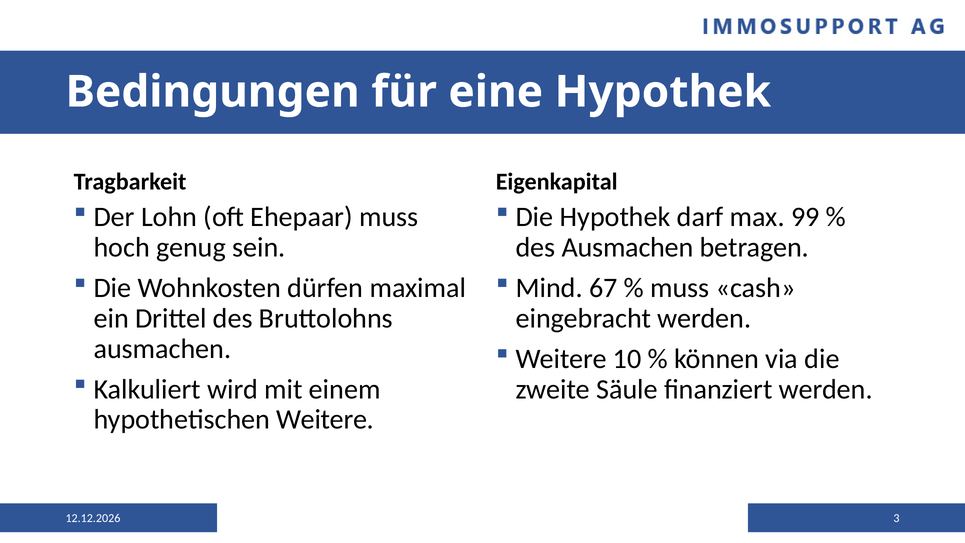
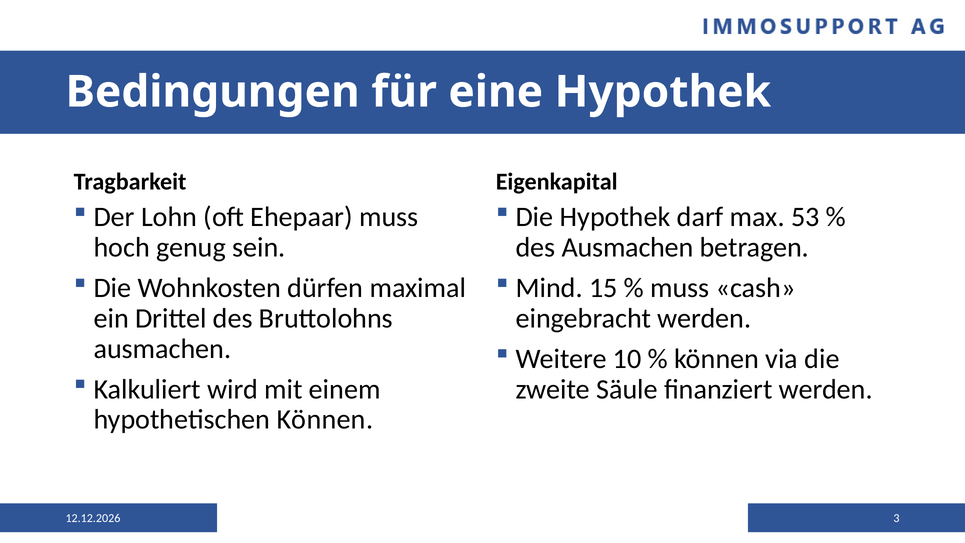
99: 99 -> 53
67: 67 -> 15
hypothetischen Weitere: Weitere -> Können
